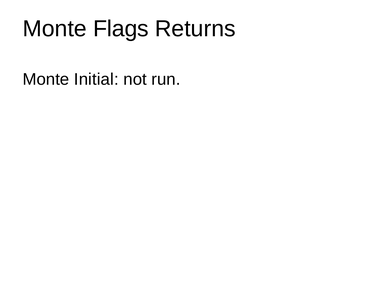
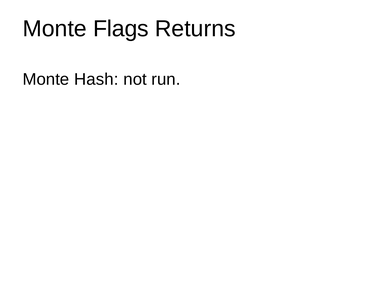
Initial: Initial -> Hash
